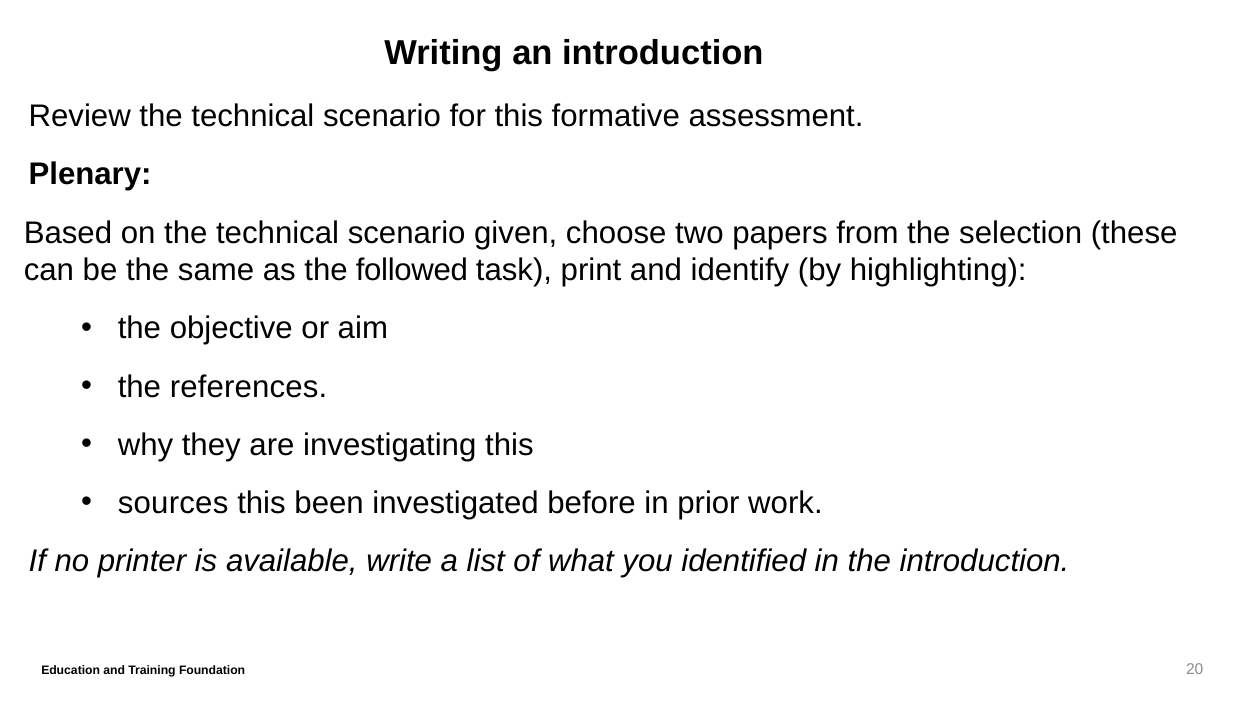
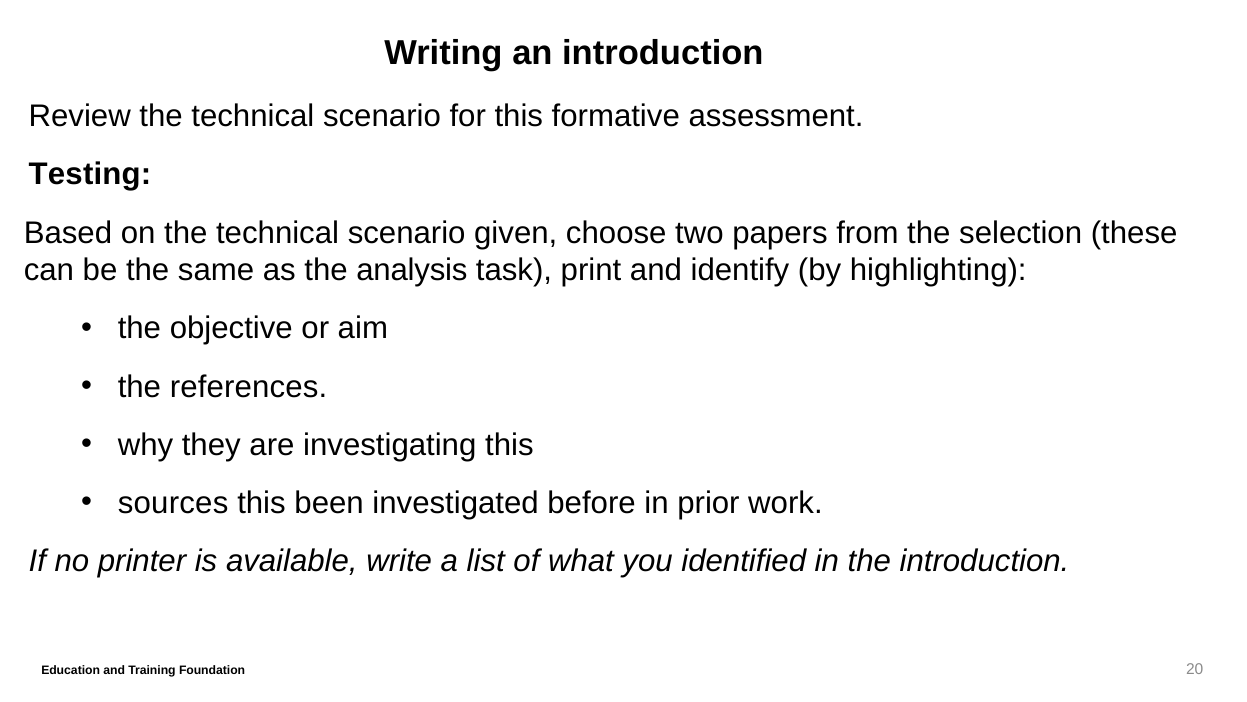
Plenary: Plenary -> Testing
followed: followed -> analysis
